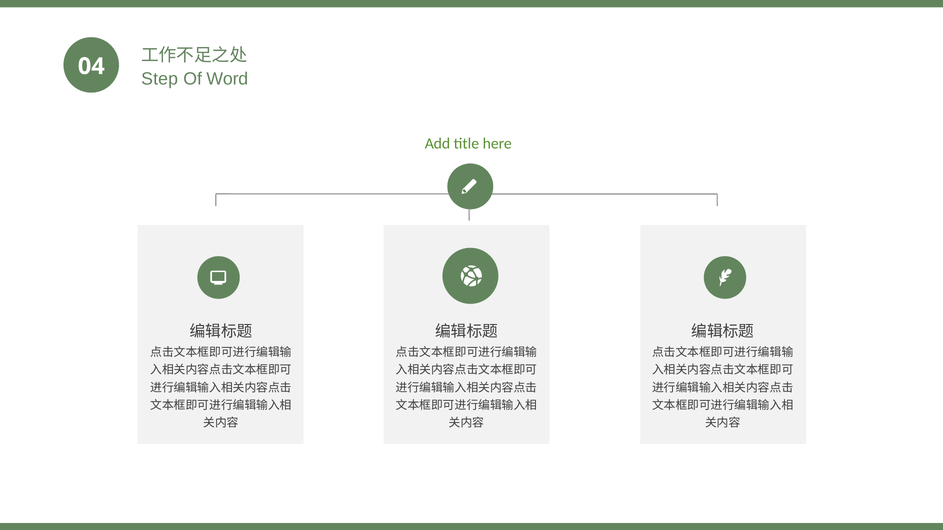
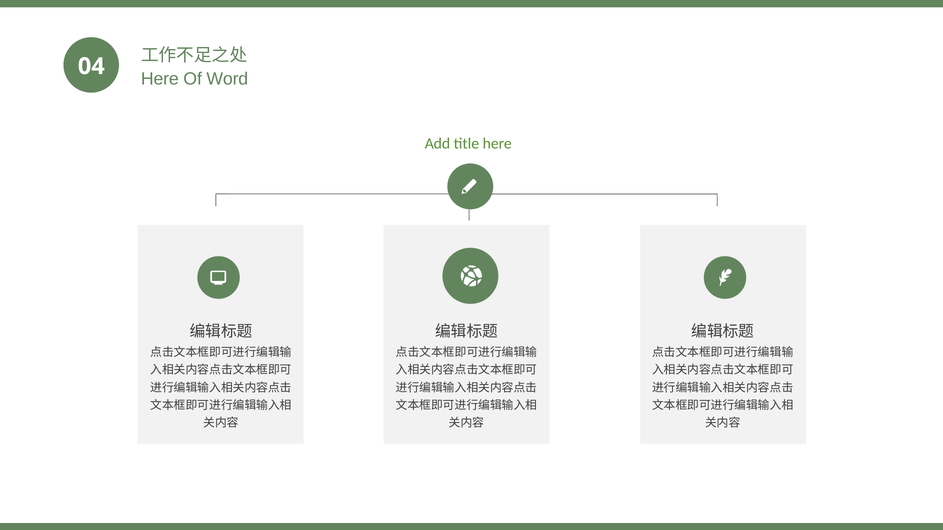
Step at (160, 79): Step -> Here
